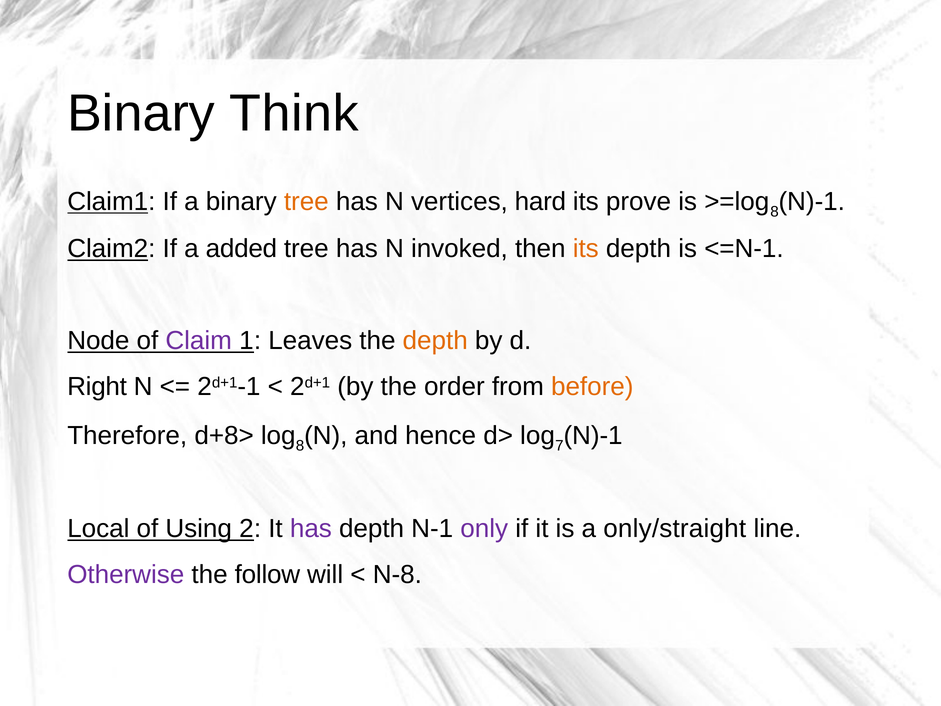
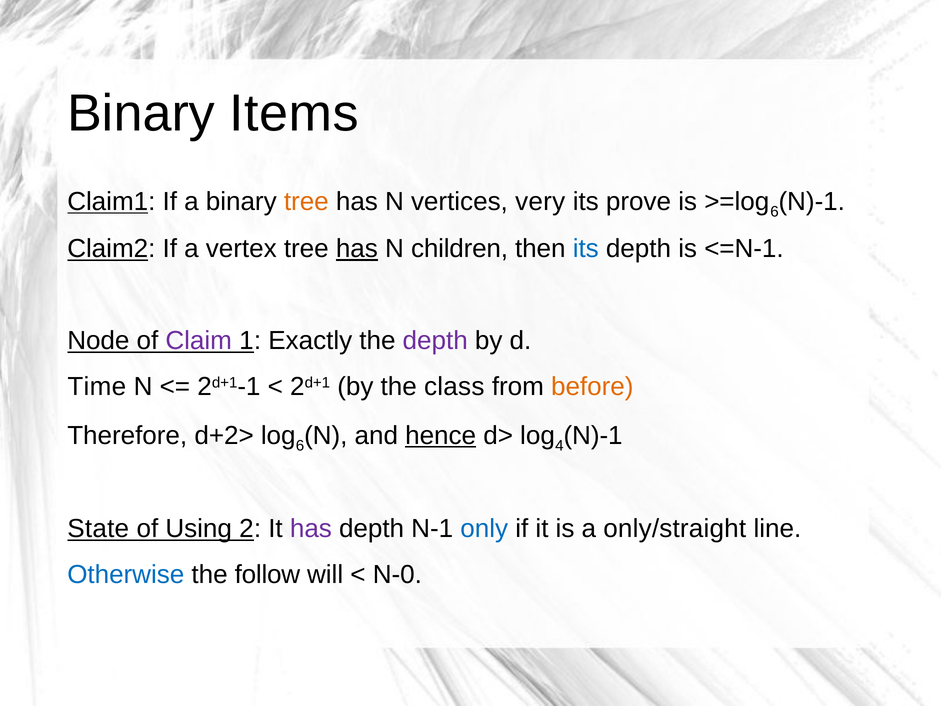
Think: Think -> Items
hard: hard -> very
8 at (775, 212): 8 -> 6
added: added -> vertex
has at (357, 249) underline: none -> present
invoked: invoked -> children
its at (586, 249) colour: orange -> blue
Leaves: Leaves -> Exactly
depth at (435, 341) colour: orange -> purple
Right: Right -> Time
order: order -> class
d+8>: d+8> -> d+2>
8 at (300, 446): 8 -> 6
hence underline: none -> present
7: 7 -> 4
Local: Local -> State
only colour: purple -> blue
Otherwise colour: purple -> blue
N-8: N-8 -> N-0
